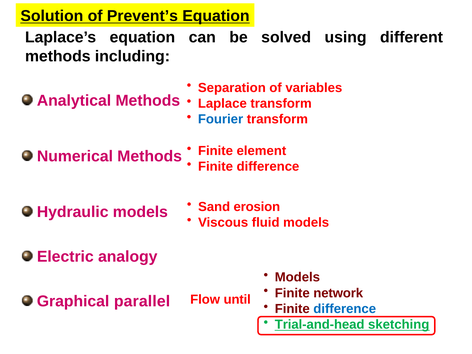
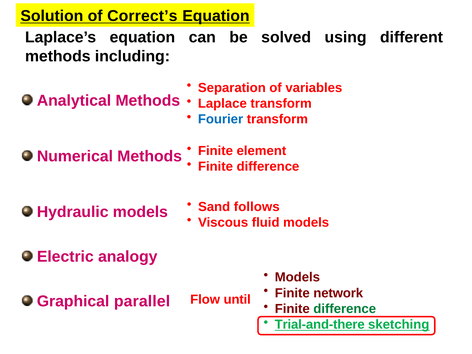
Prevent’s: Prevent’s -> Correct’s
erosion: erosion -> follows
difference at (345, 309) colour: blue -> green
Trial-and-head: Trial-and-head -> Trial-and-there
